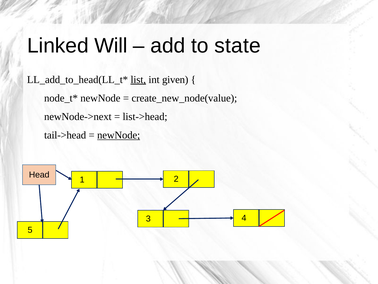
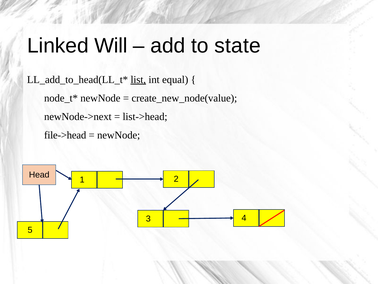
given: given -> equal
tail->head: tail->head -> file->head
newNode at (119, 135) underline: present -> none
